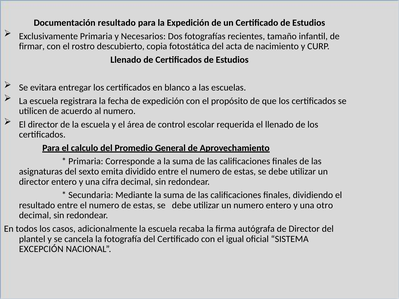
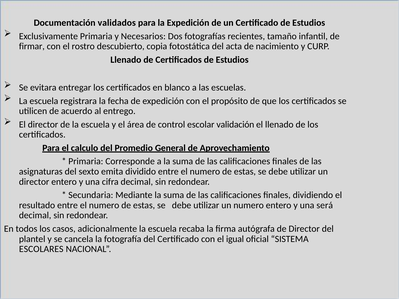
Documentación resultado: resultado -> validados
al numero: numero -> entrego
requerida: requerida -> validación
otro: otro -> será
EXCEPCIÓN: EXCEPCIÓN -> ESCOLARES
